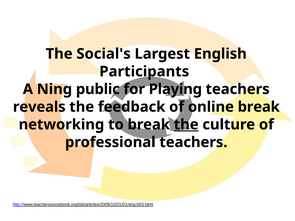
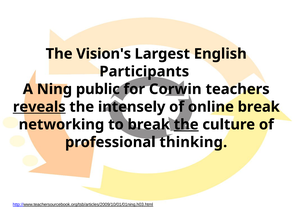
Social's: Social's -> Vision's
Playing: Playing -> Corwin
reveals underline: none -> present
feedback: feedback -> intensely
professional teachers: teachers -> thinking
